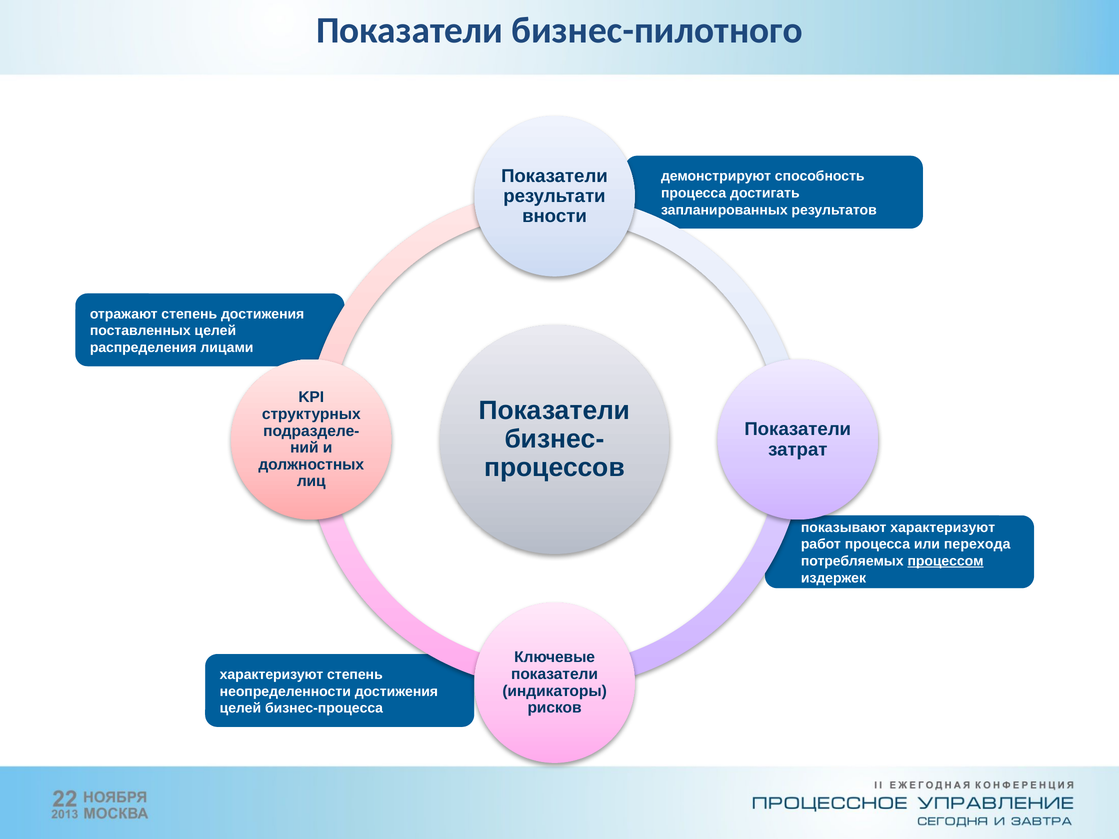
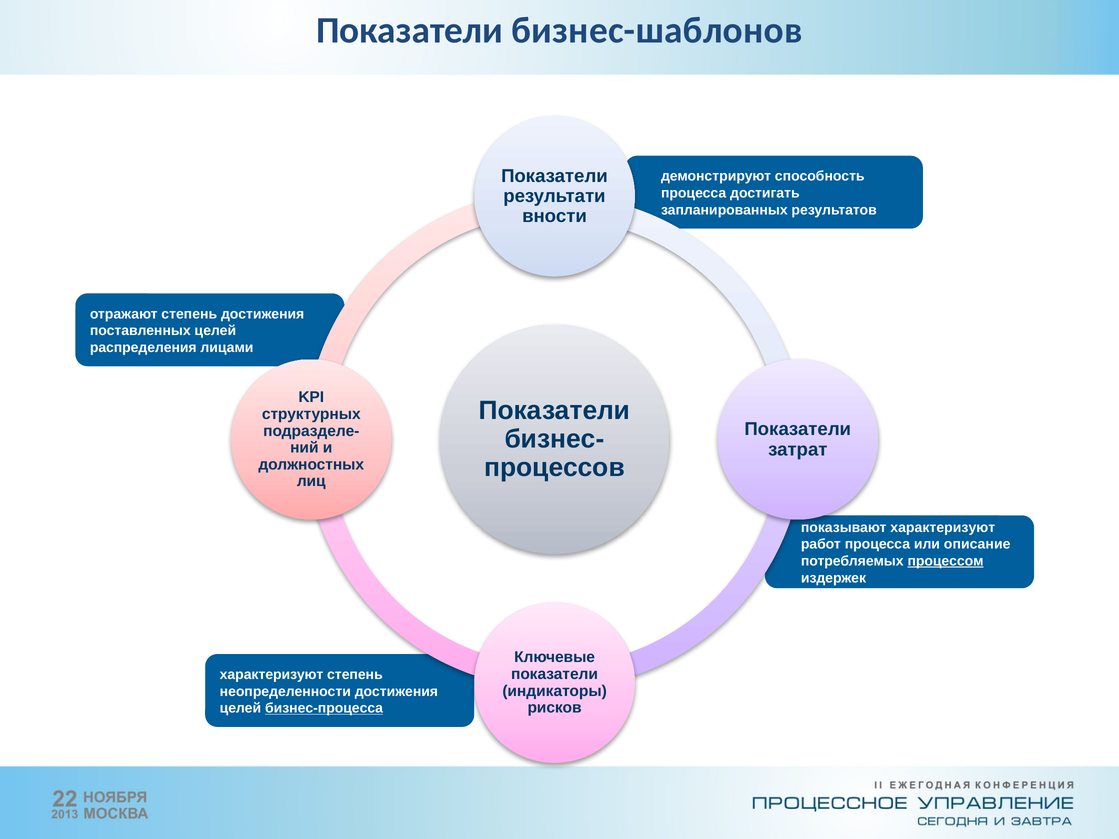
бизнес-пилотного: бизнес-пилотного -> бизнес-шаблонов
перехода: перехода -> описание
бизнес-процесса underline: none -> present
